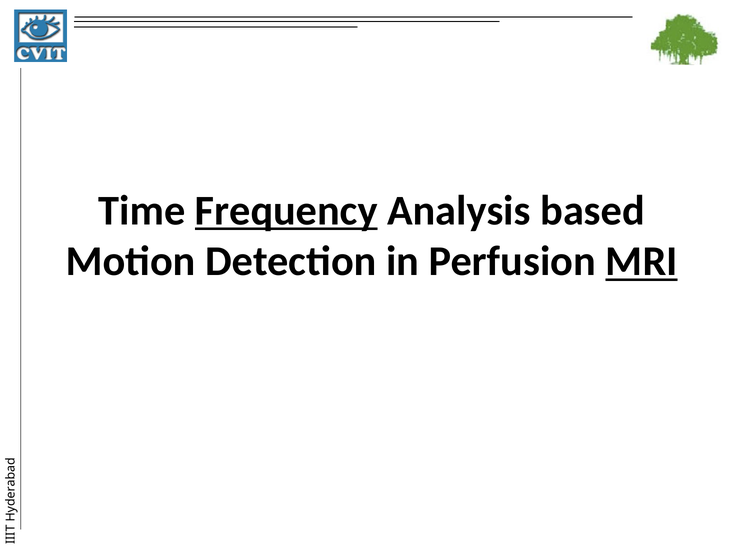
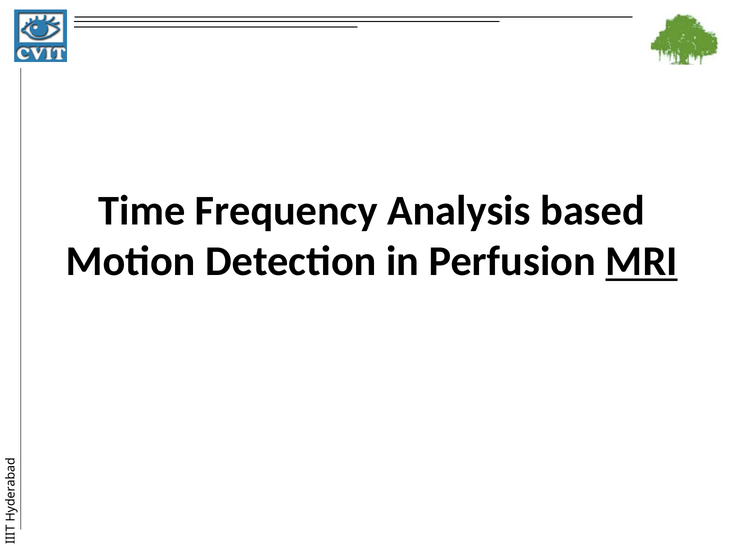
Frequency underline: present -> none
